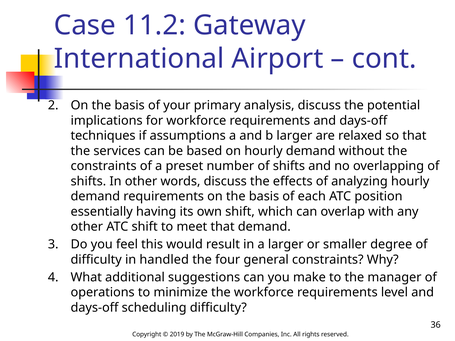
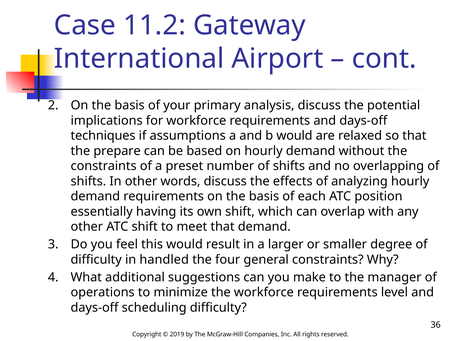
b larger: larger -> would
services: services -> prepare
